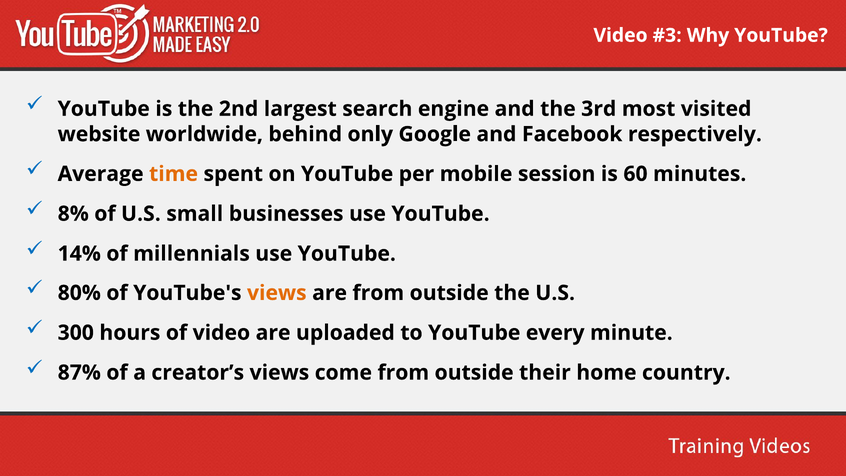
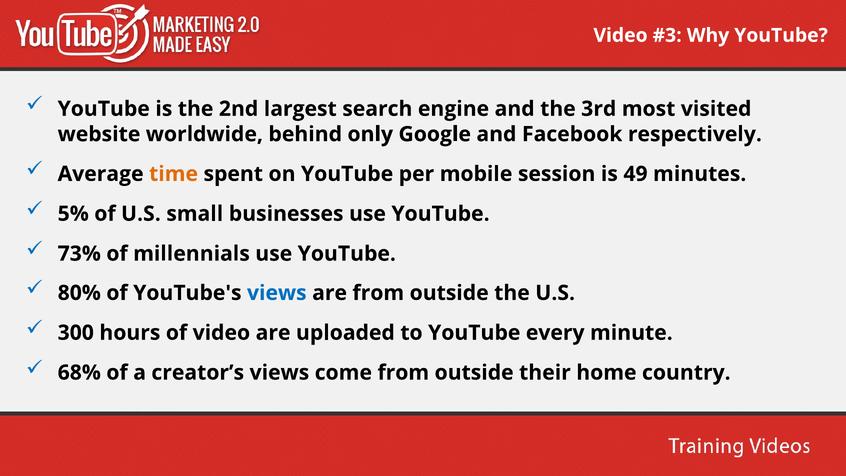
60: 60 -> 49
8%: 8% -> 5%
14%: 14% -> 73%
views at (277, 293) colour: orange -> blue
87%: 87% -> 68%
